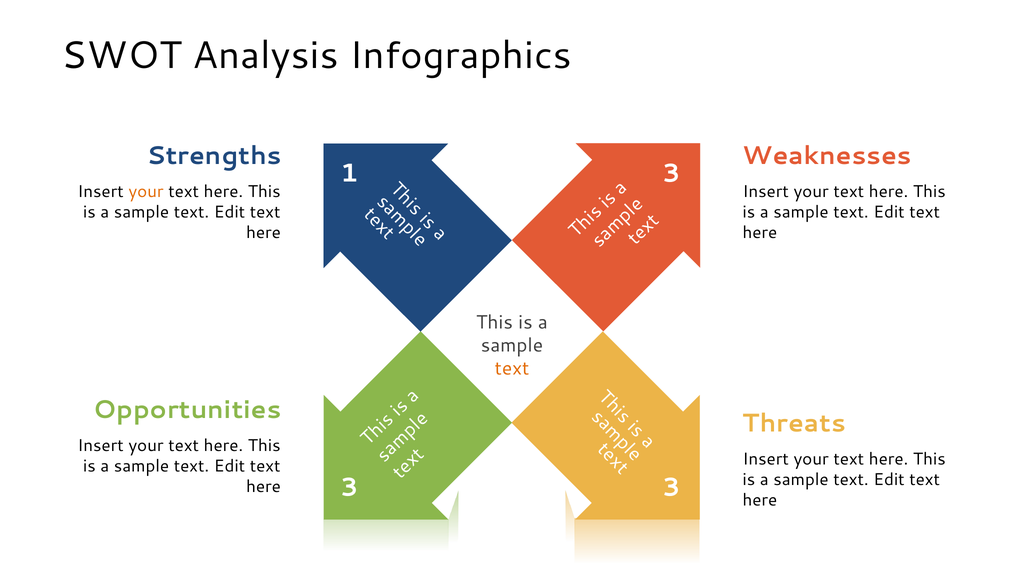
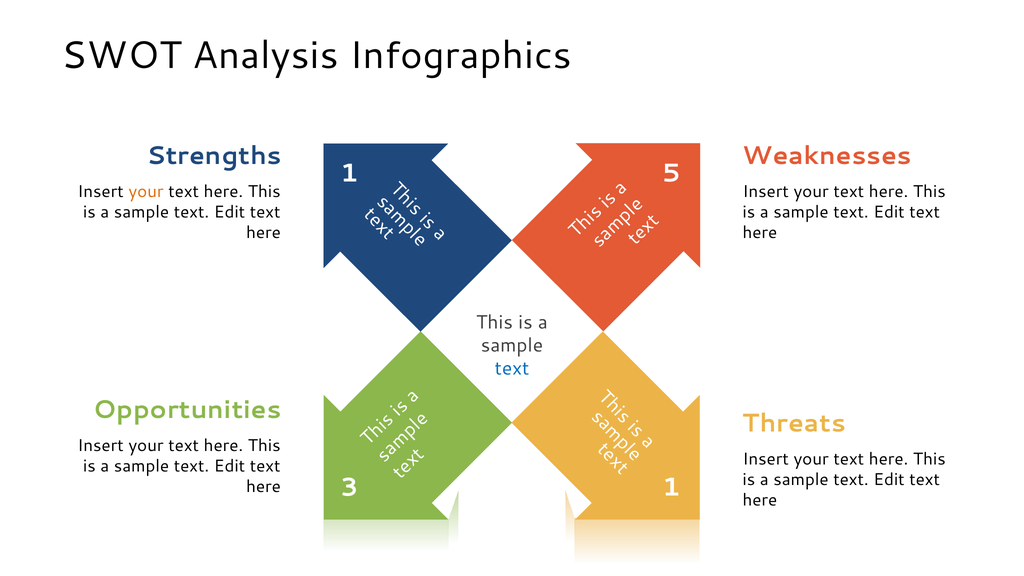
1 3: 3 -> 5
text at (512, 369) colour: orange -> blue
3 at (671, 487): 3 -> 1
